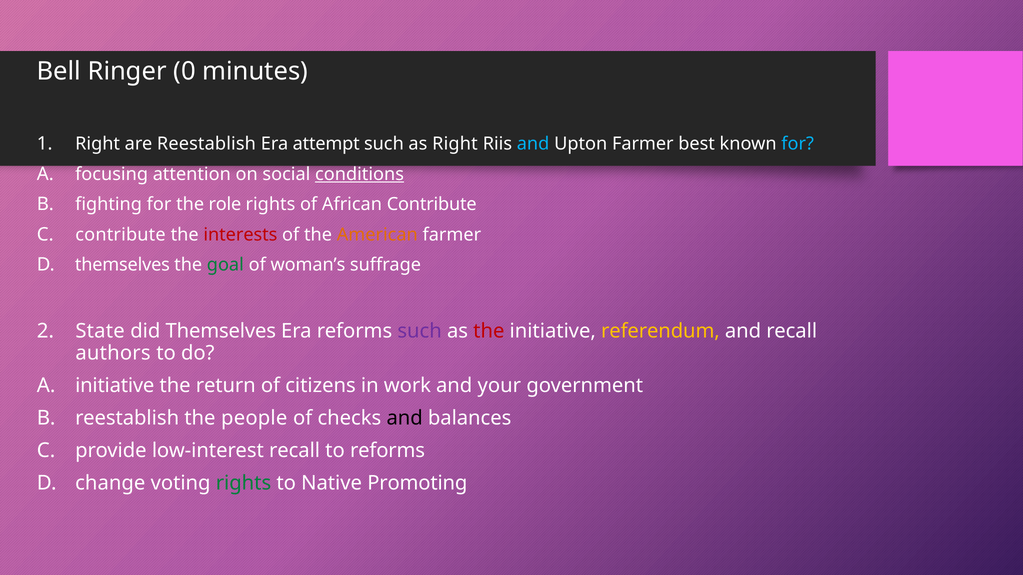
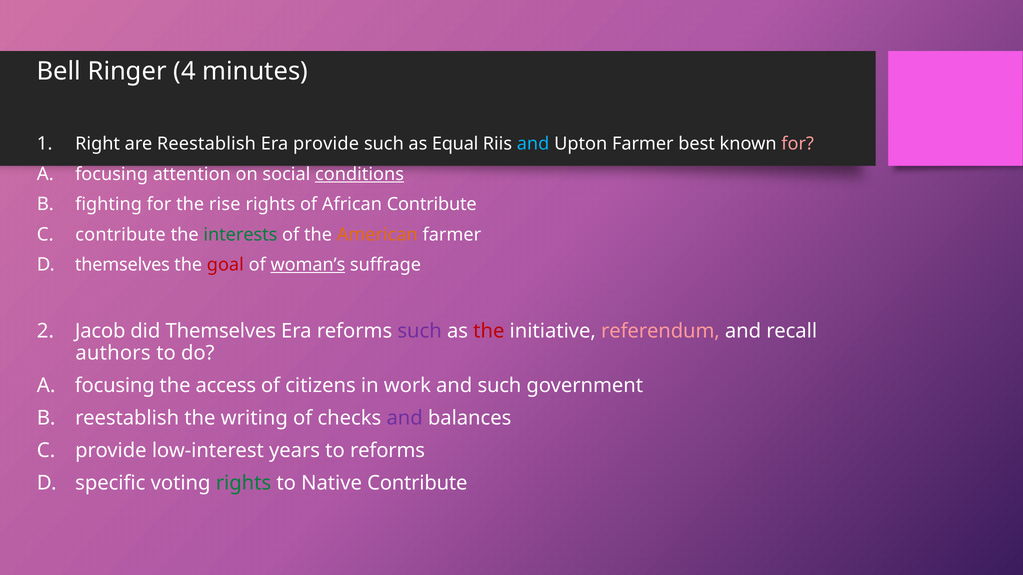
0: 0 -> 4
Era attempt: attempt -> provide
as Right: Right -> Equal
for at (798, 144) colour: light blue -> pink
role: role -> rise
interests colour: red -> green
goal colour: green -> red
woman’s underline: none -> present
State: State -> Jacob
referendum colour: yellow -> pink
initiative at (115, 386): initiative -> focusing
return: return -> access
and your: your -> such
people: people -> writing
and at (405, 418) colour: black -> purple
low-interest recall: recall -> years
change: change -> specific
Native Promoting: Promoting -> Contribute
